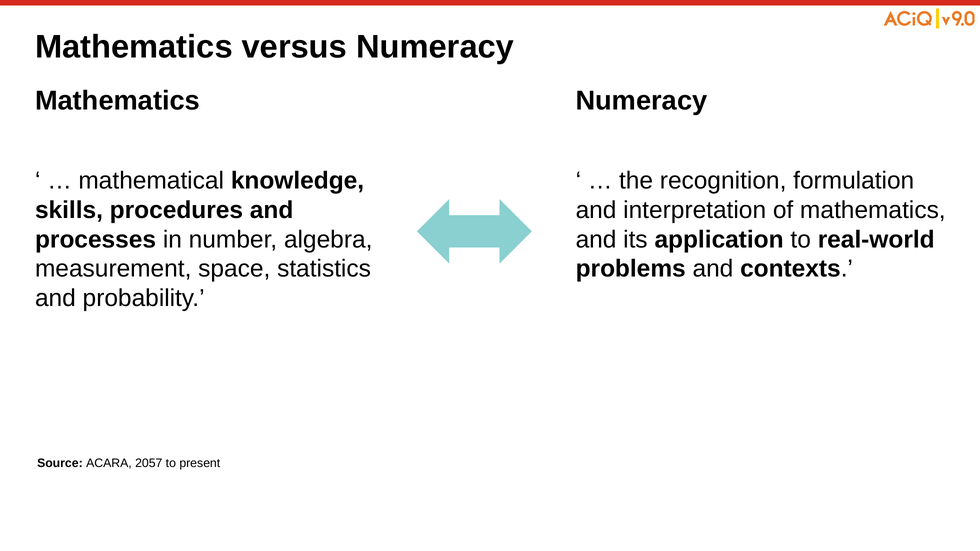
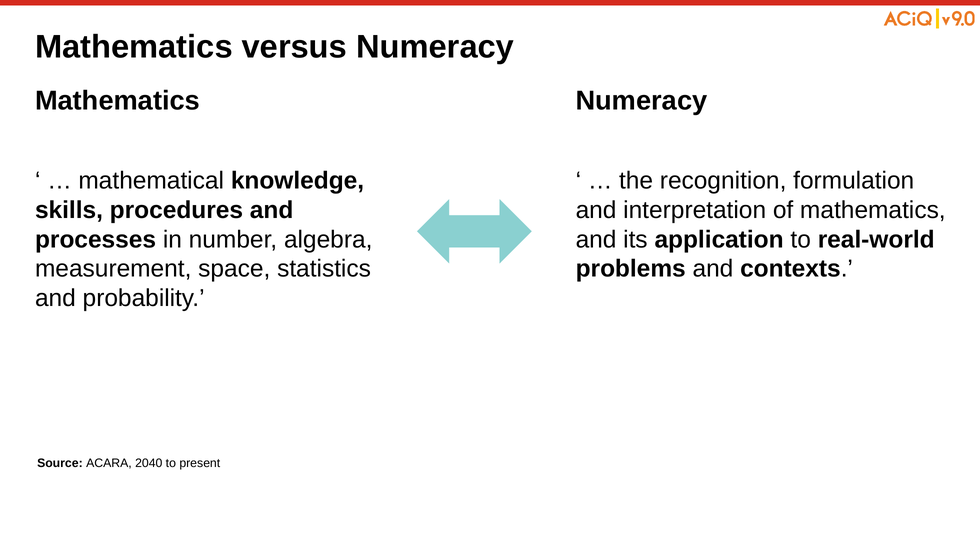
2057: 2057 -> 2040
